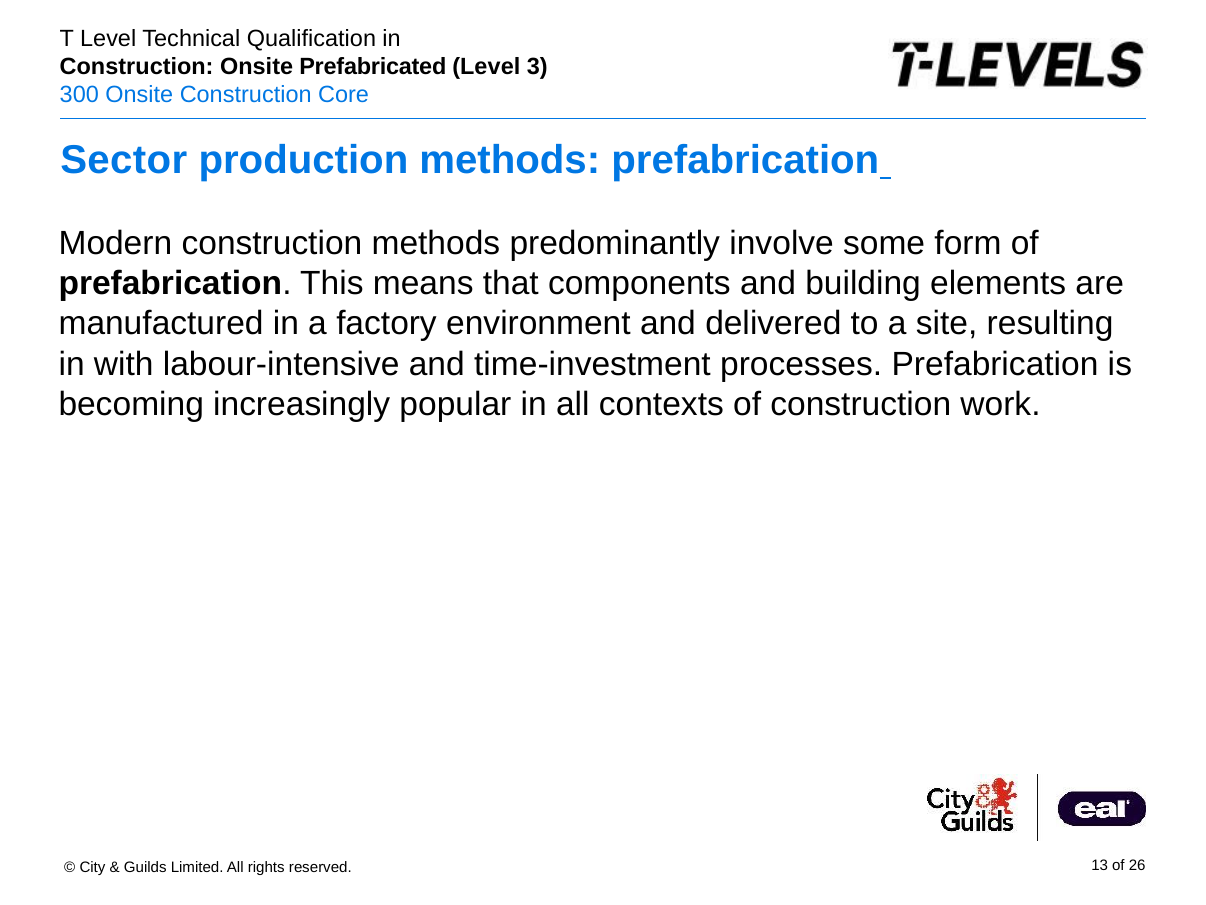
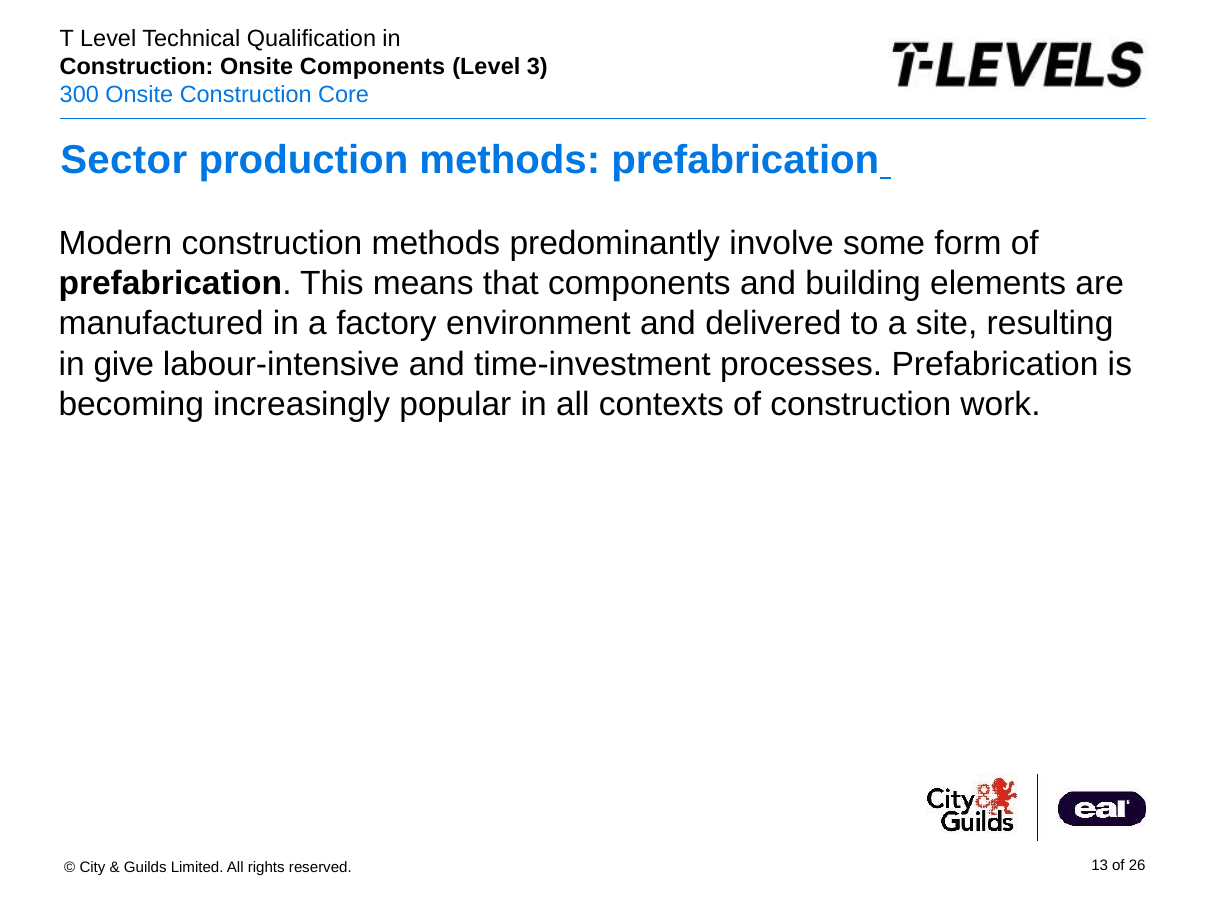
Prefabricated at (373, 67): Prefabricated -> Components
with: with -> give
